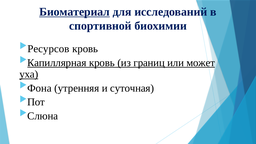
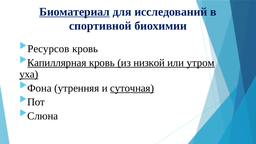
границ: границ -> низкой
может: может -> утром
суточная underline: none -> present
